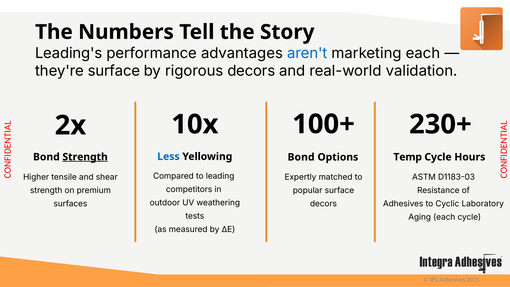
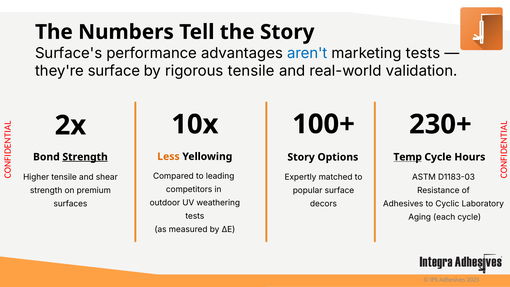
Leading's: Leading's -> Surface's
marketing each: each -> tests
rigorous decors: decors -> tensile
Less colour: blue -> orange
Temp underline: none -> present
Bond at (301, 157): Bond -> Story
